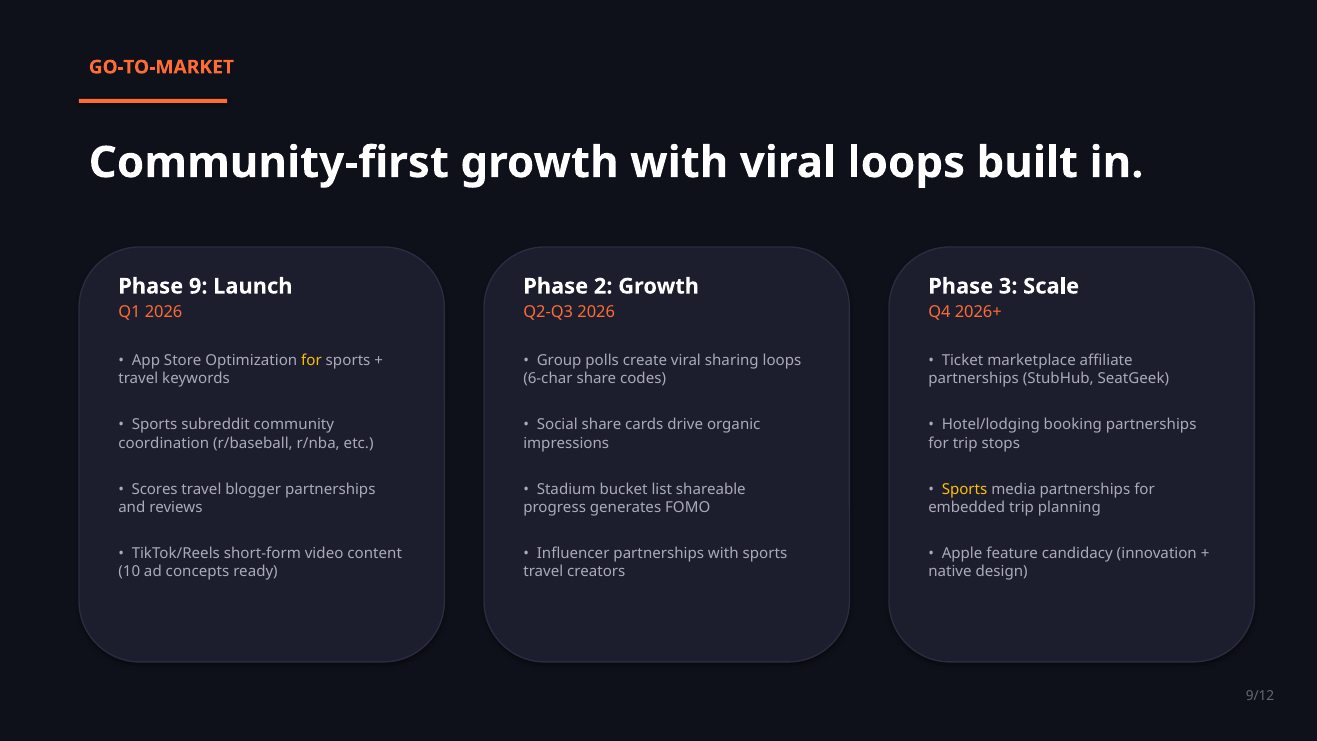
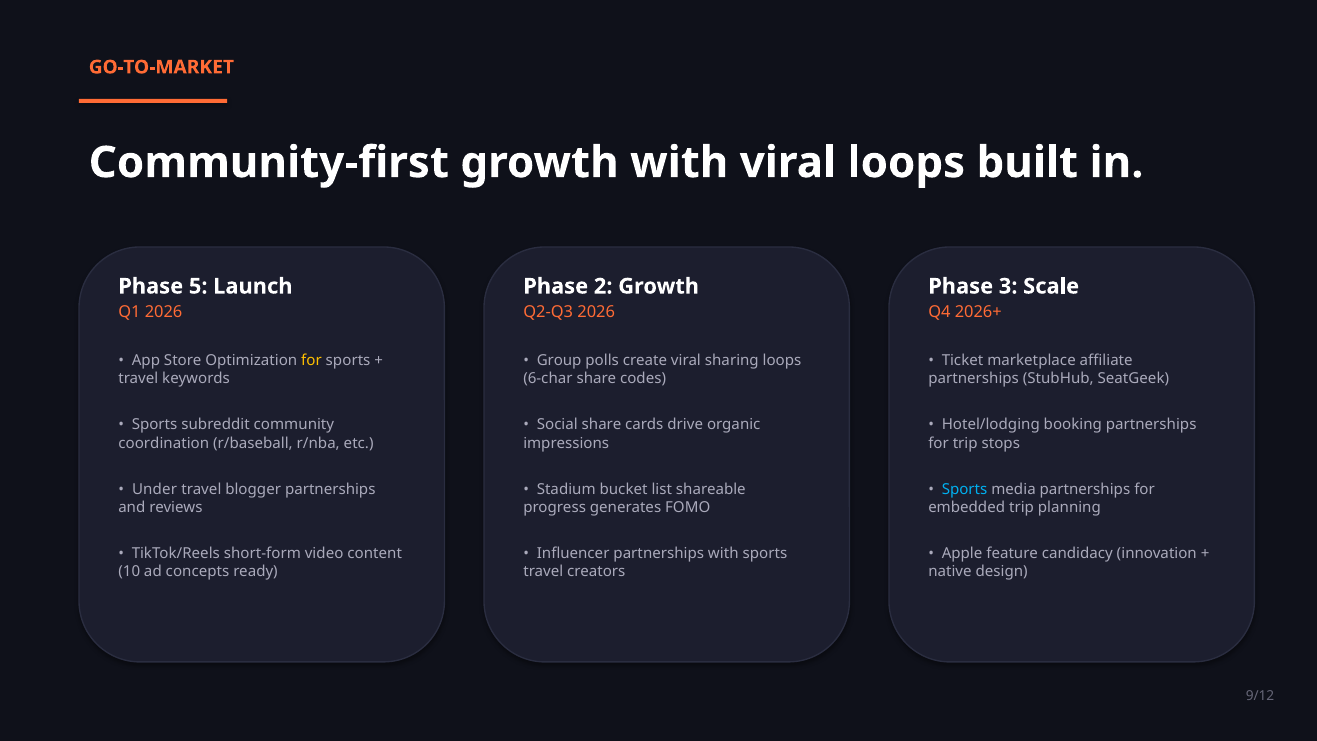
9: 9 -> 5
Scores: Scores -> Under
Sports at (965, 489) colour: yellow -> light blue
